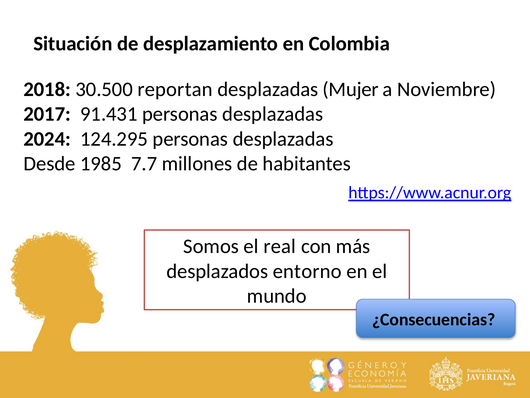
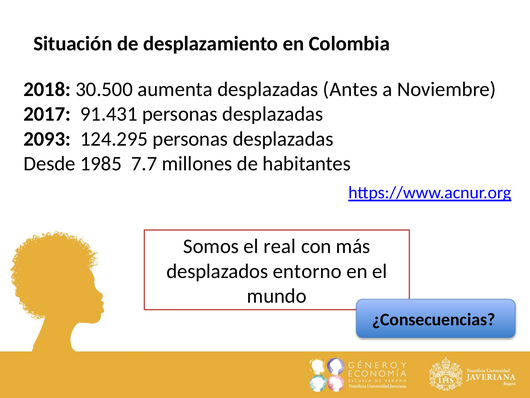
reportan: reportan -> aumenta
Mujer: Mujer -> Antes
2024: 2024 -> 2093
